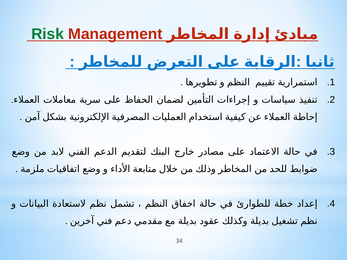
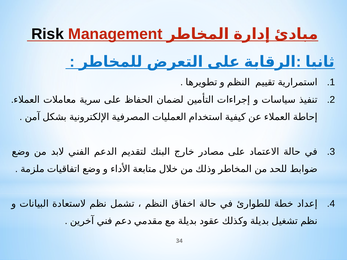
Risk colour: green -> black
